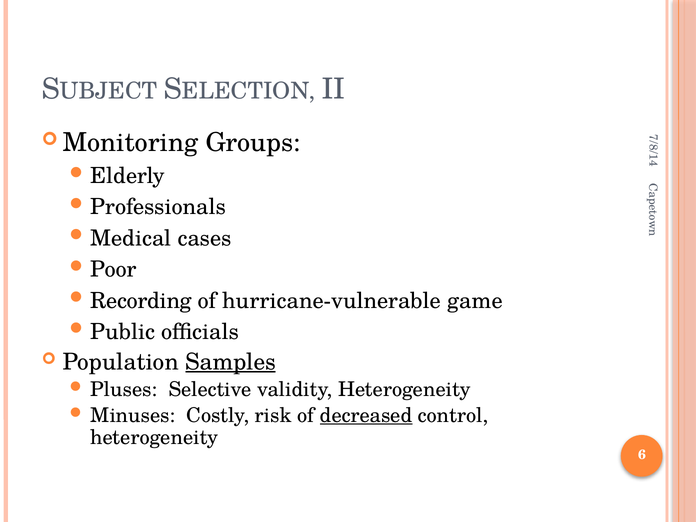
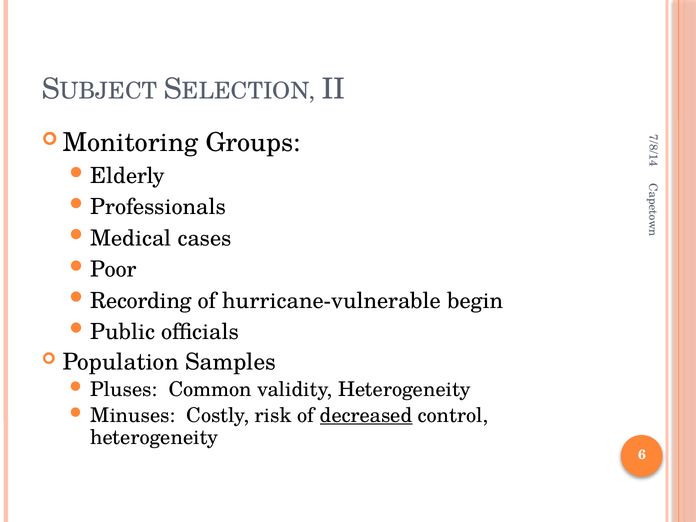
game: game -> begin
Samples underline: present -> none
Selective: Selective -> Common
